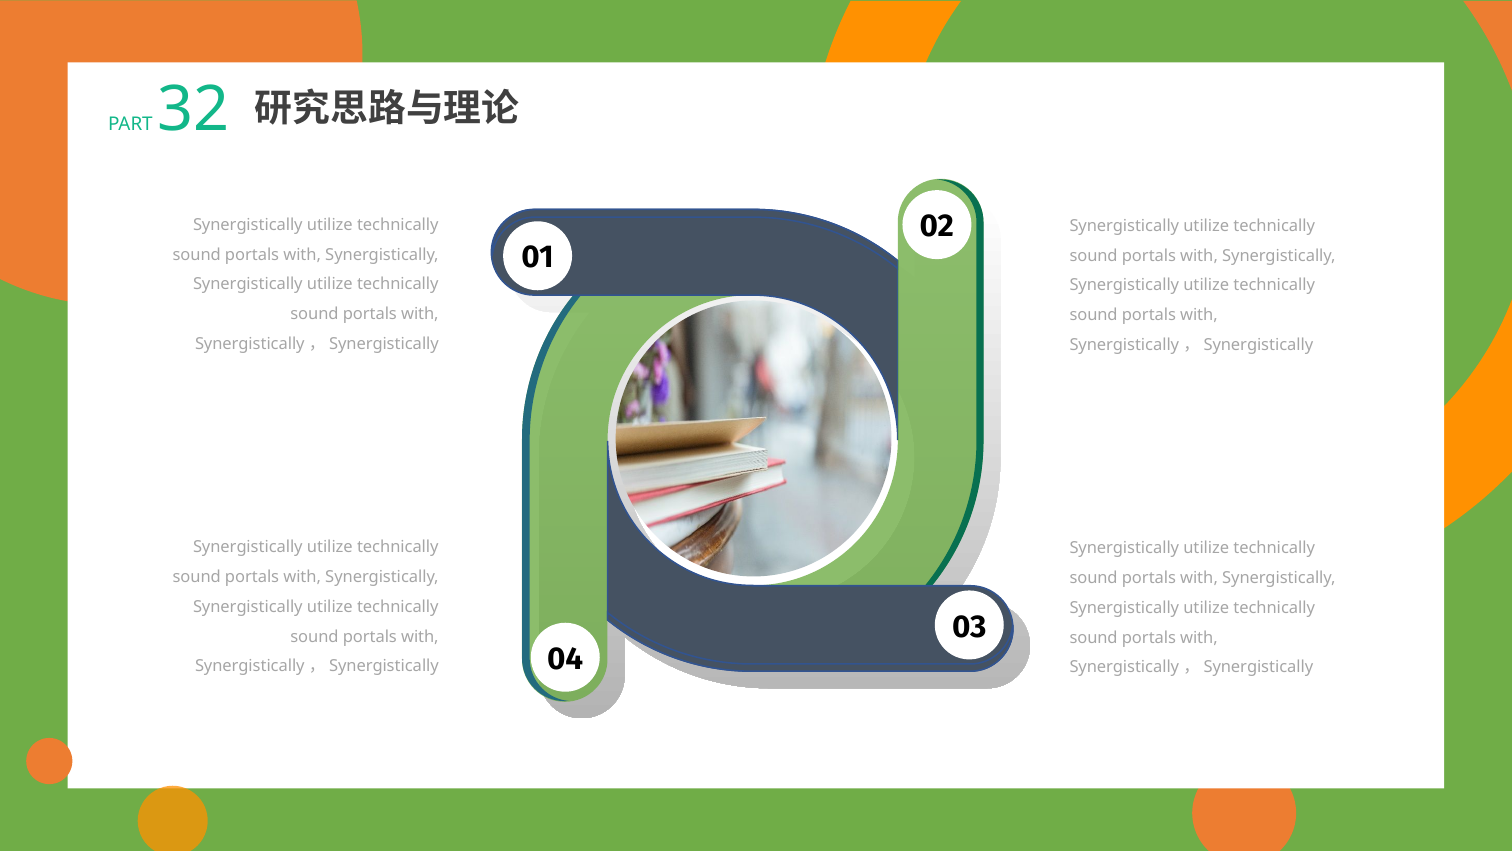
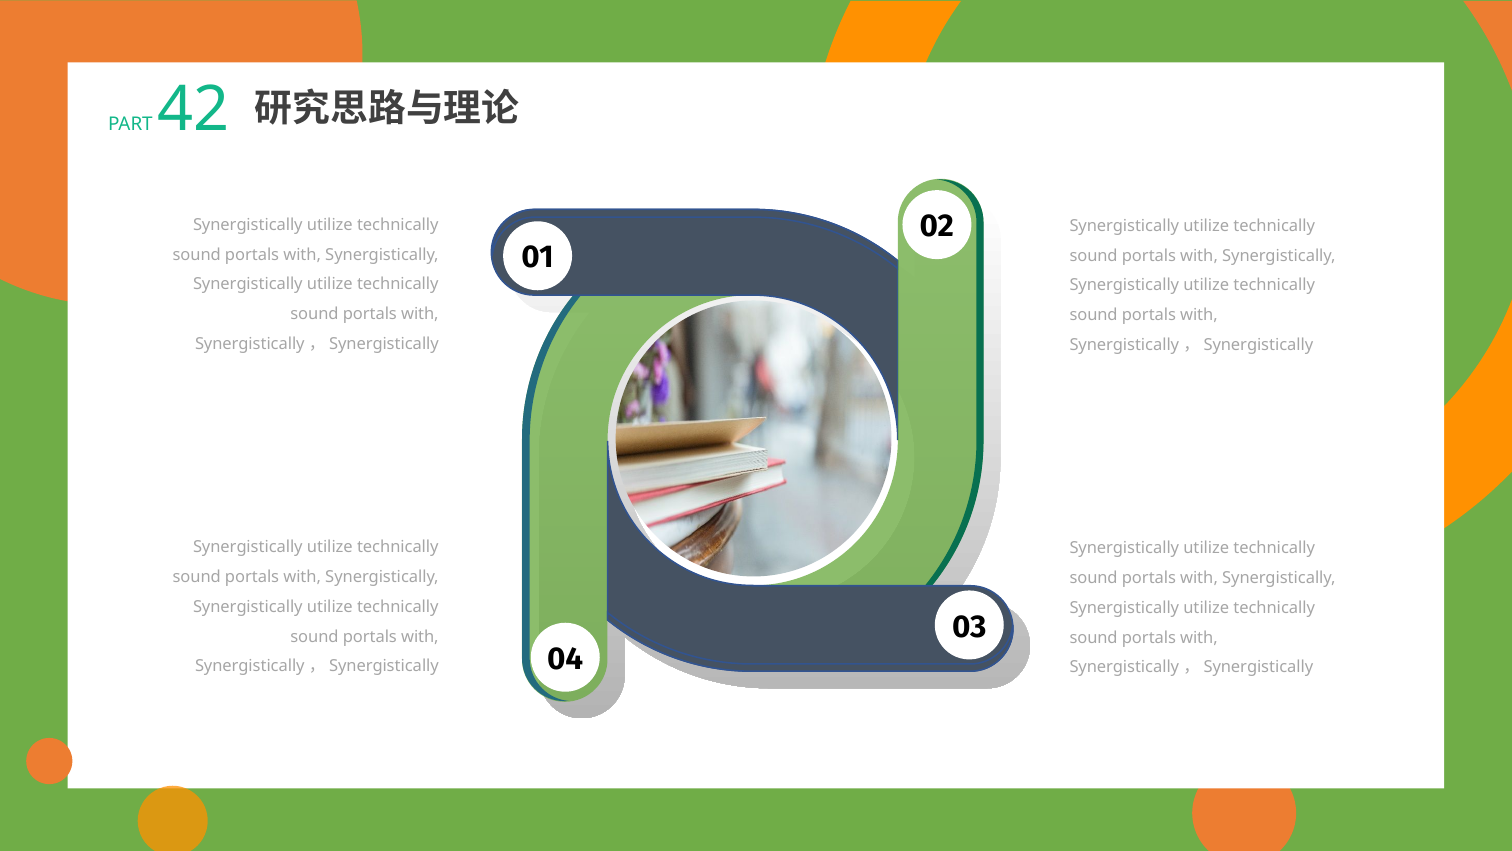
32: 32 -> 42
